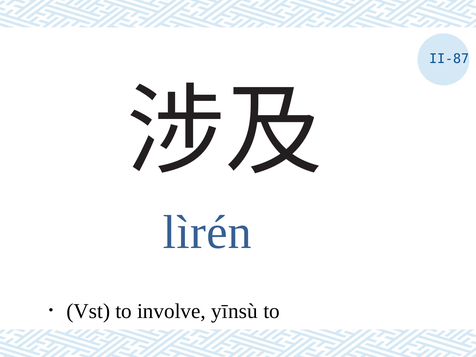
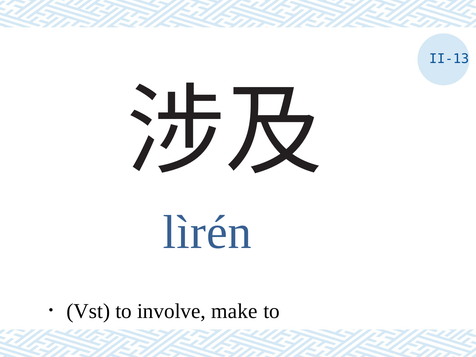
II-87: II-87 -> II-13
yīnsù: yīnsù -> make
